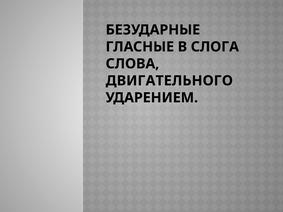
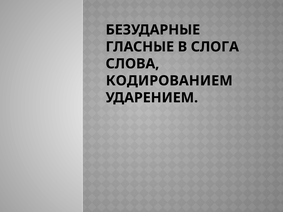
ДВИГАТЕЛЬНОГО: ДВИГАТЕЛЬНОГО -> КОДИРОВАНИЕМ
